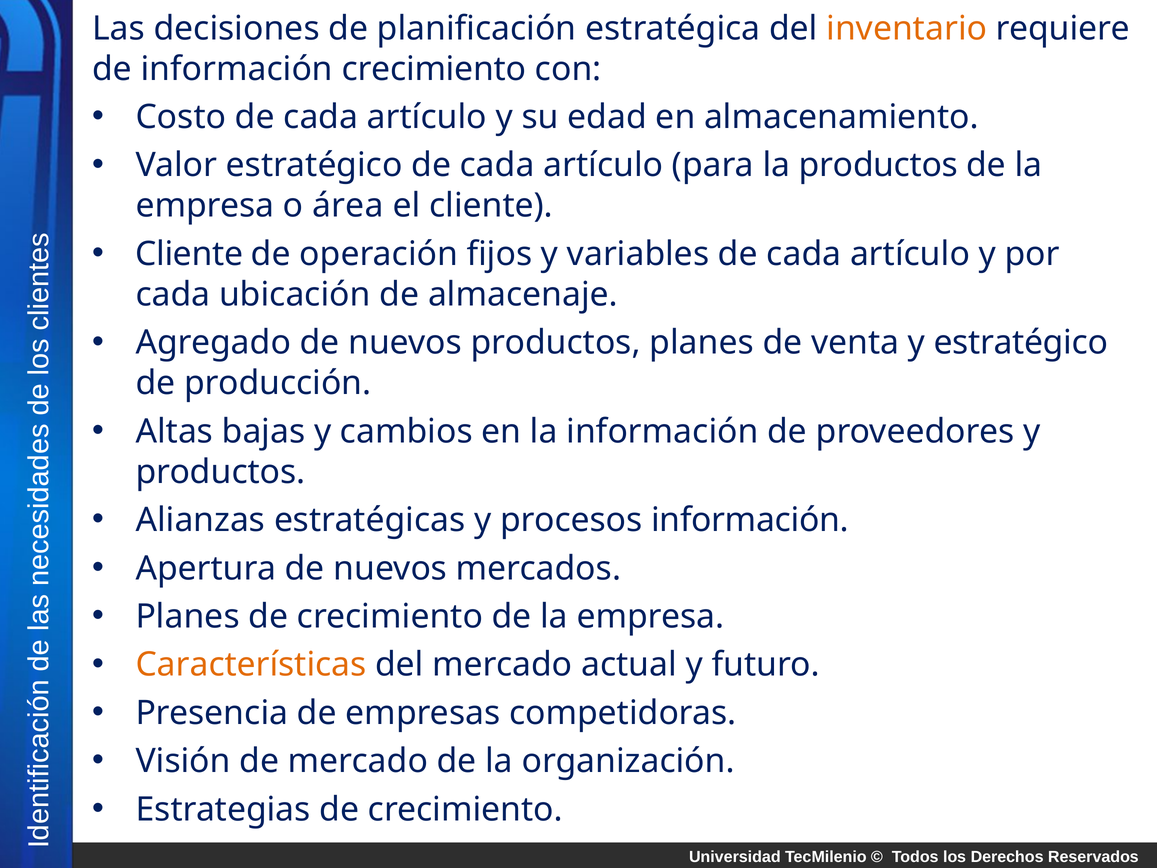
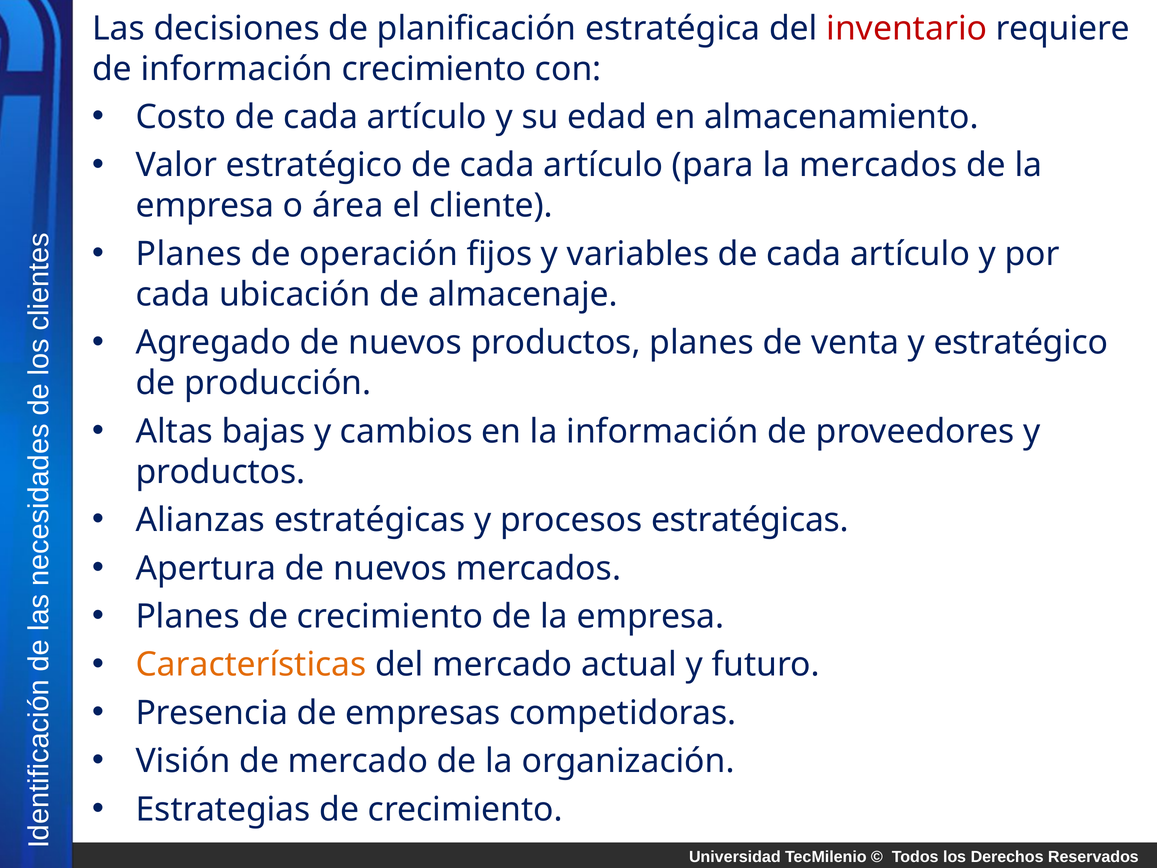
inventario colour: orange -> red
la productos: productos -> mercados
Cliente at (189, 254): Cliente -> Planes
procesos información: información -> estratégicas
